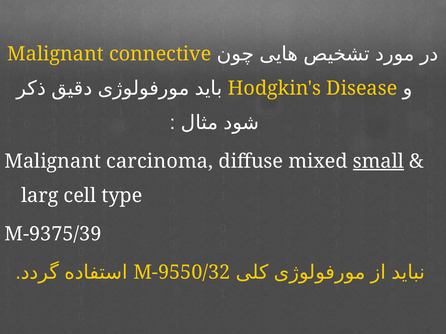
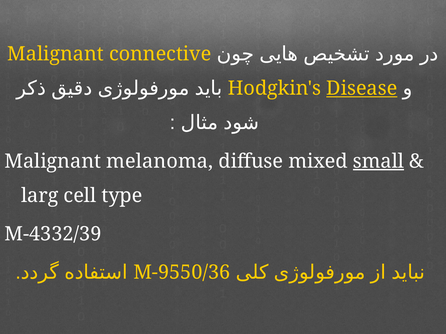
Disease underline: none -> present
carcinoma: carcinoma -> melanoma
M-9375/39: M-9375/39 -> M-4332/39
M-9550/32: M-9550/32 -> M-9550/36
